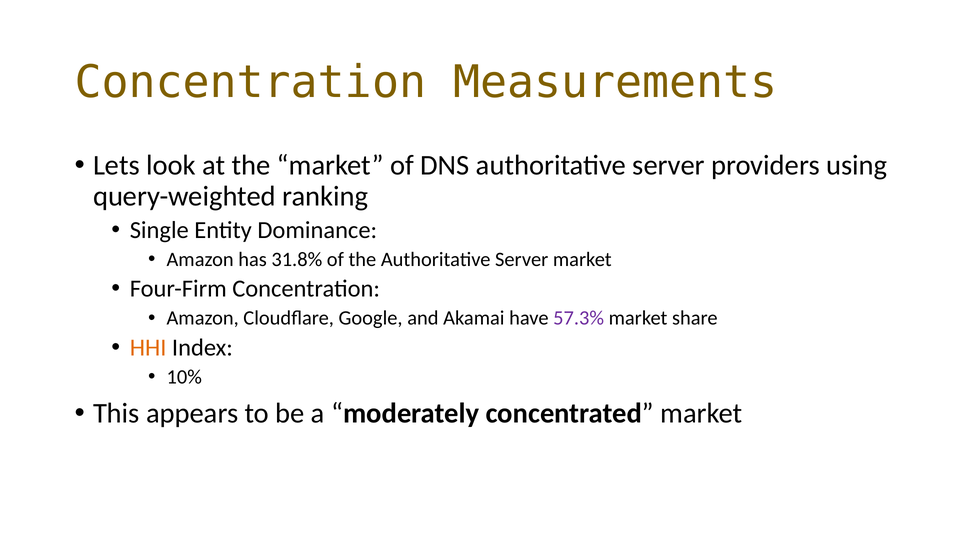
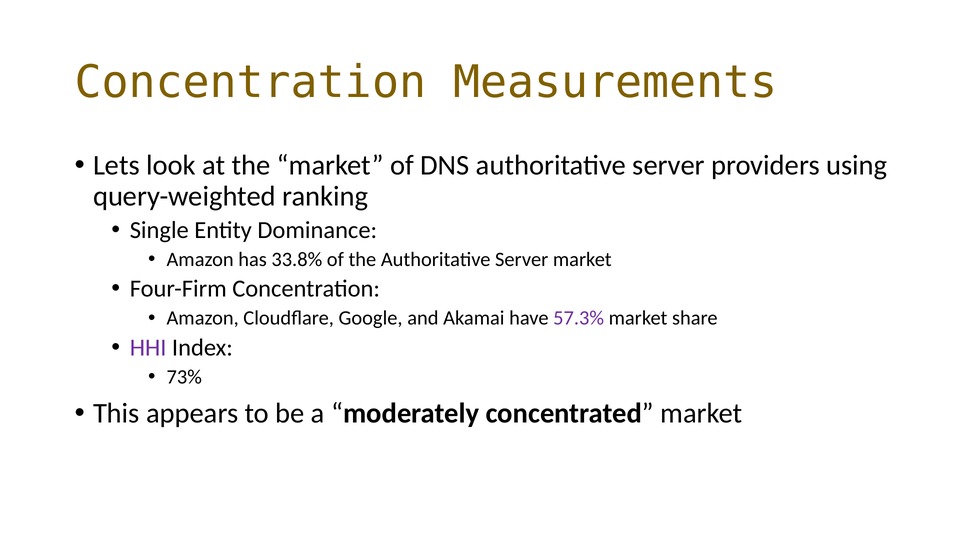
31.8%: 31.8% -> 33.8%
HHI colour: orange -> purple
10%: 10% -> 73%
